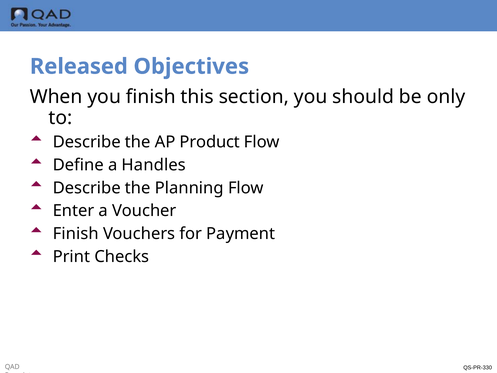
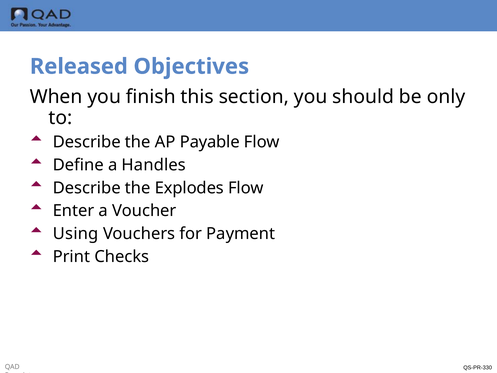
Product: Product -> Payable
Planning: Planning -> Explodes
Finish at (76, 234): Finish -> Using
